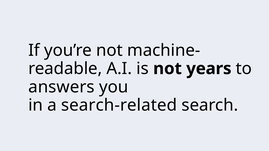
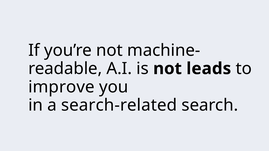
years: years -> leads
answers: answers -> improve
